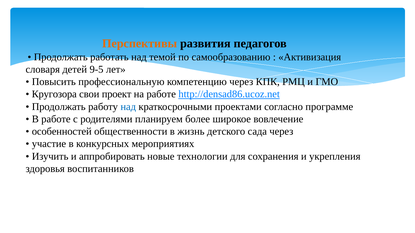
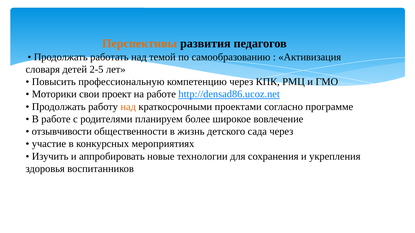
9-5: 9-5 -> 2-5
Кругозора: Кругозора -> Моторики
над at (128, 107) colour: blue -> orange
особенностей: особенностей -> отзывчивости
